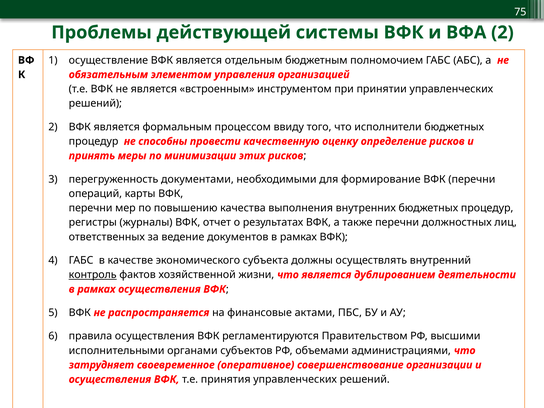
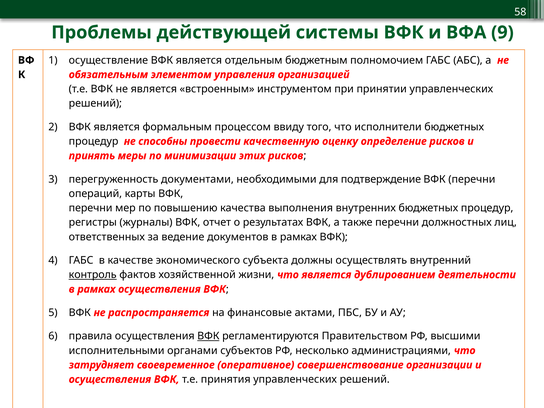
75: 75 -> 58
ВФА 2: 2 -> 9
формирование: формирование -> подтверждение
ВФК at (208, 336) underline: none -> present
объемами: объемами -> несколько
